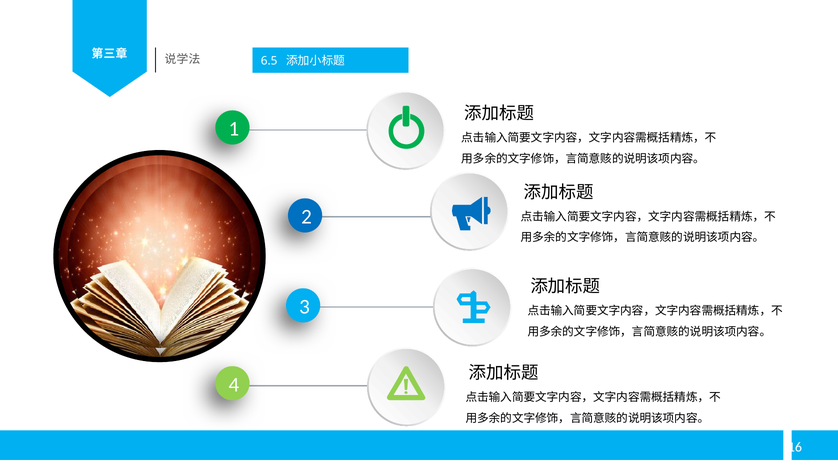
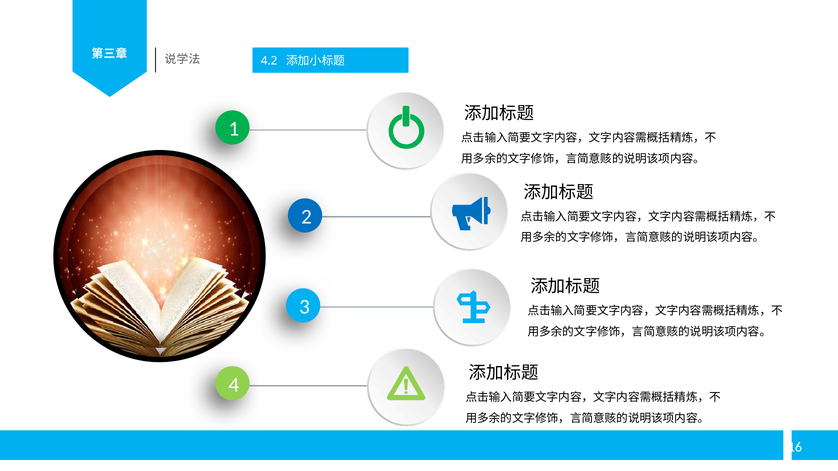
6.5: 6.5 -> 4.2
